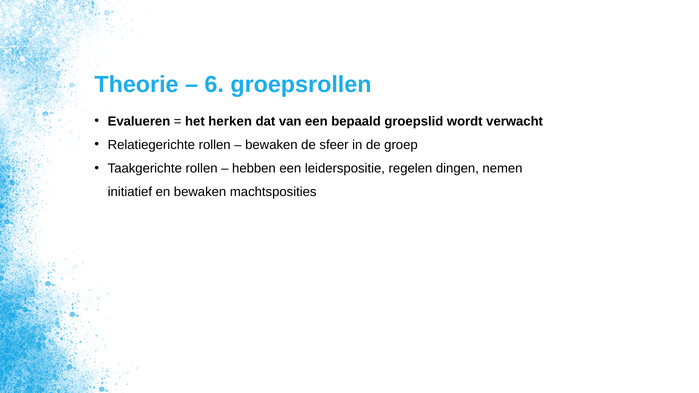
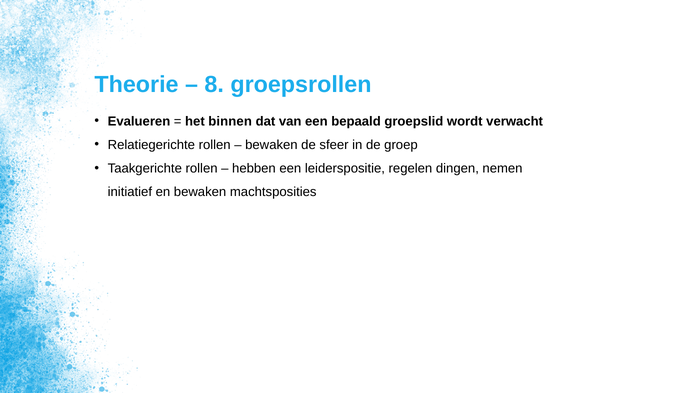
6: 6 -> 8
herken: herken -> binnen
